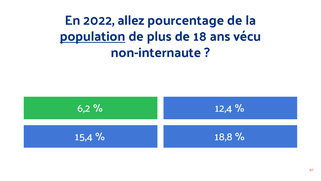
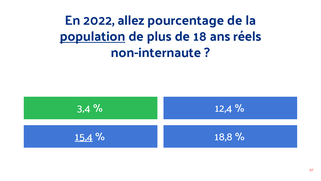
vécu: vécu -> réels
6,2: 6,2 -> 3,4
15,4 underline: none -> present
